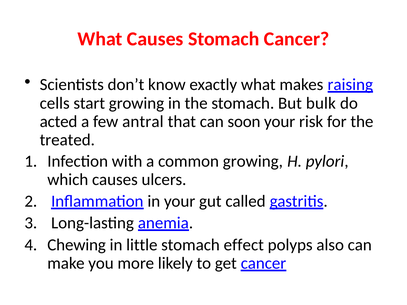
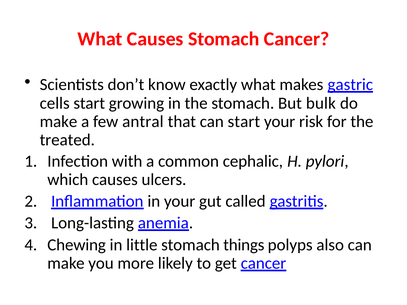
raising: raising -> gastric
acted at (59, 122): acted -> make
can soon: soon -> start
common growing: growing -> cephalic
effect: effect -> things
